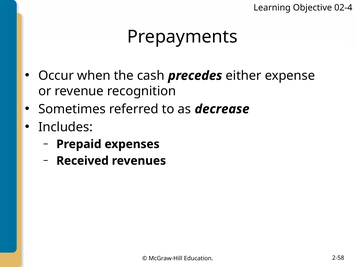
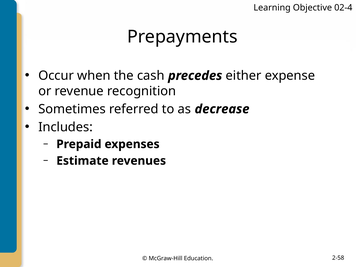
Received: Received -> Estimate
